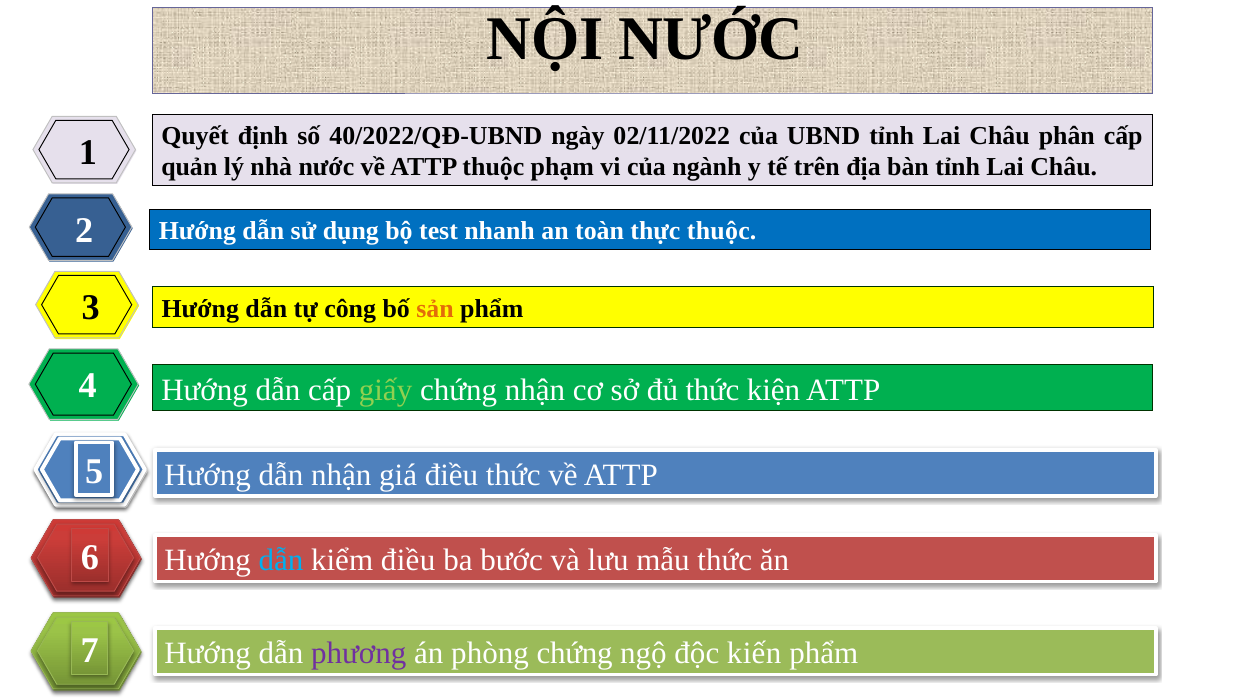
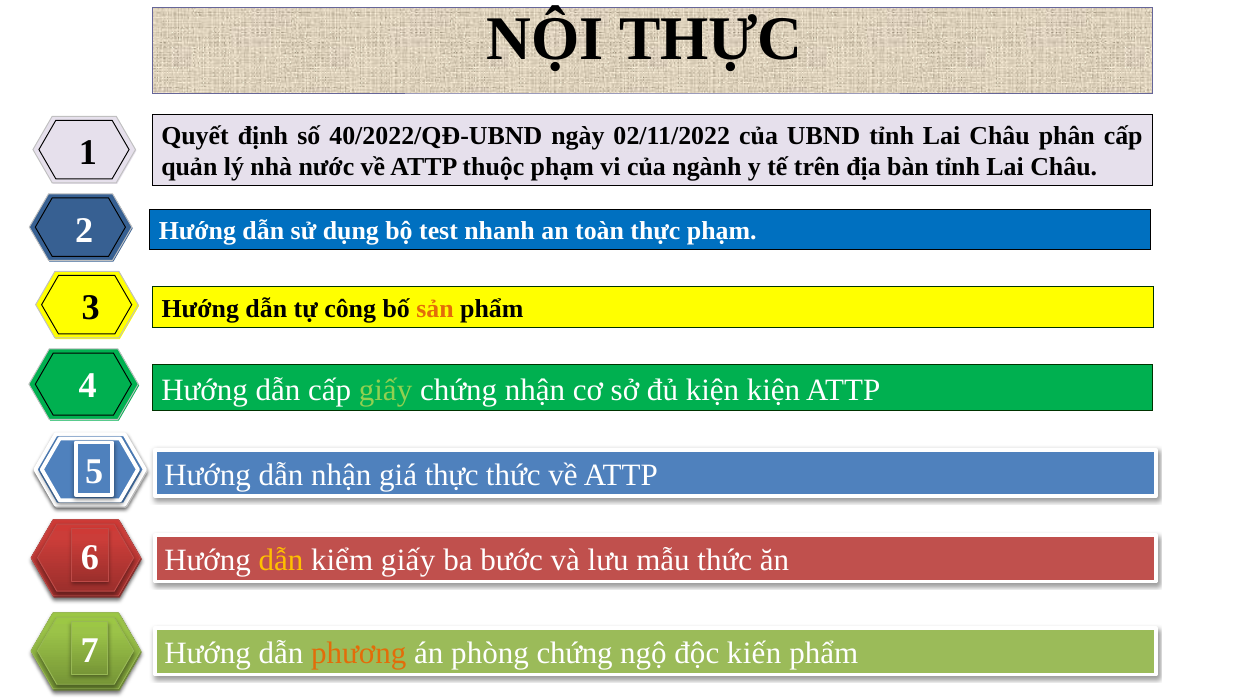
NỘI NƯỚC: NƯỚC -> THỰC
thực thuộc: thuộc -> phạm
đủ thức: thức -> kiện
giá điều: điều -> thực
dẫn at (281, 561) colour: light blue -> yellow
kiểm điều: điều -> giấy
phương colour: purple -> orange
